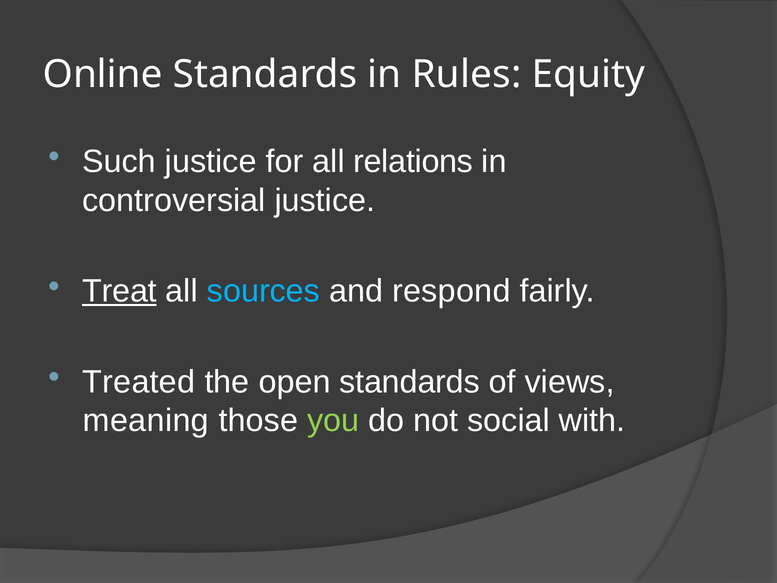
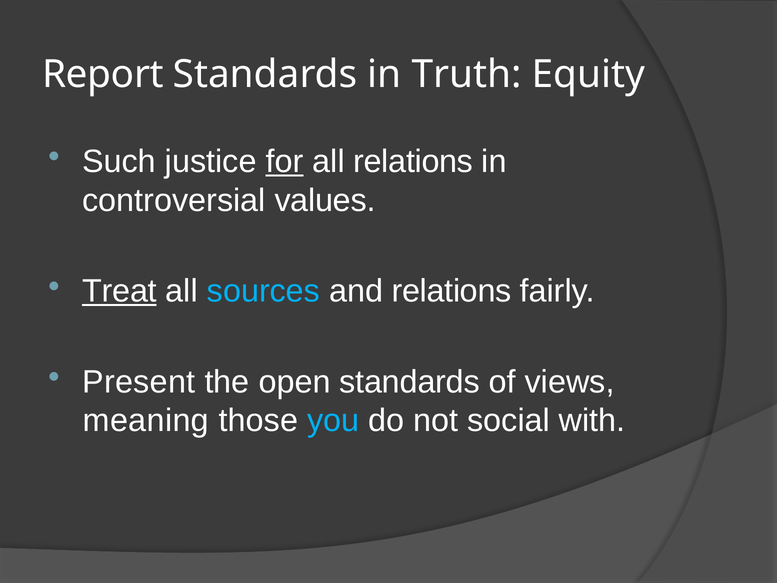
Online: Online -> Report
Rules: Rules -> Truth
for underline: none -> present
controversial justice: justice -> values
and respond: respond -> relations
Treated: Treated -> Present
you colour: light green -> light blue
